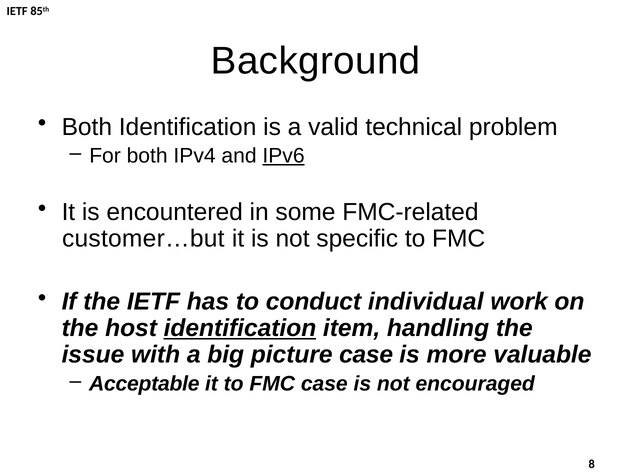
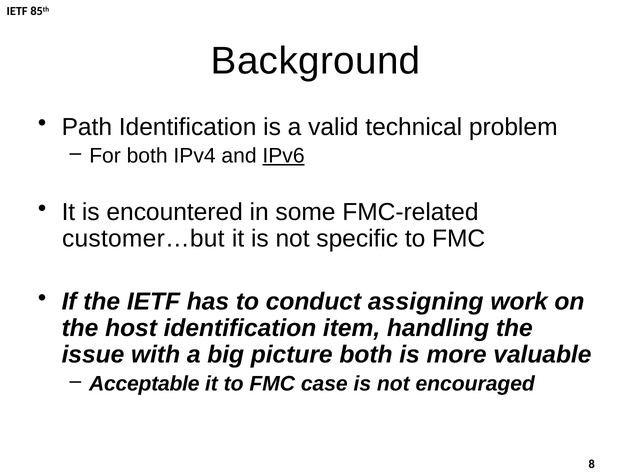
Both at (87, 127): Both -> Path
individual: individual -> assigning
identification at (240, 328) underline: present -> none
picture case: case -> both
